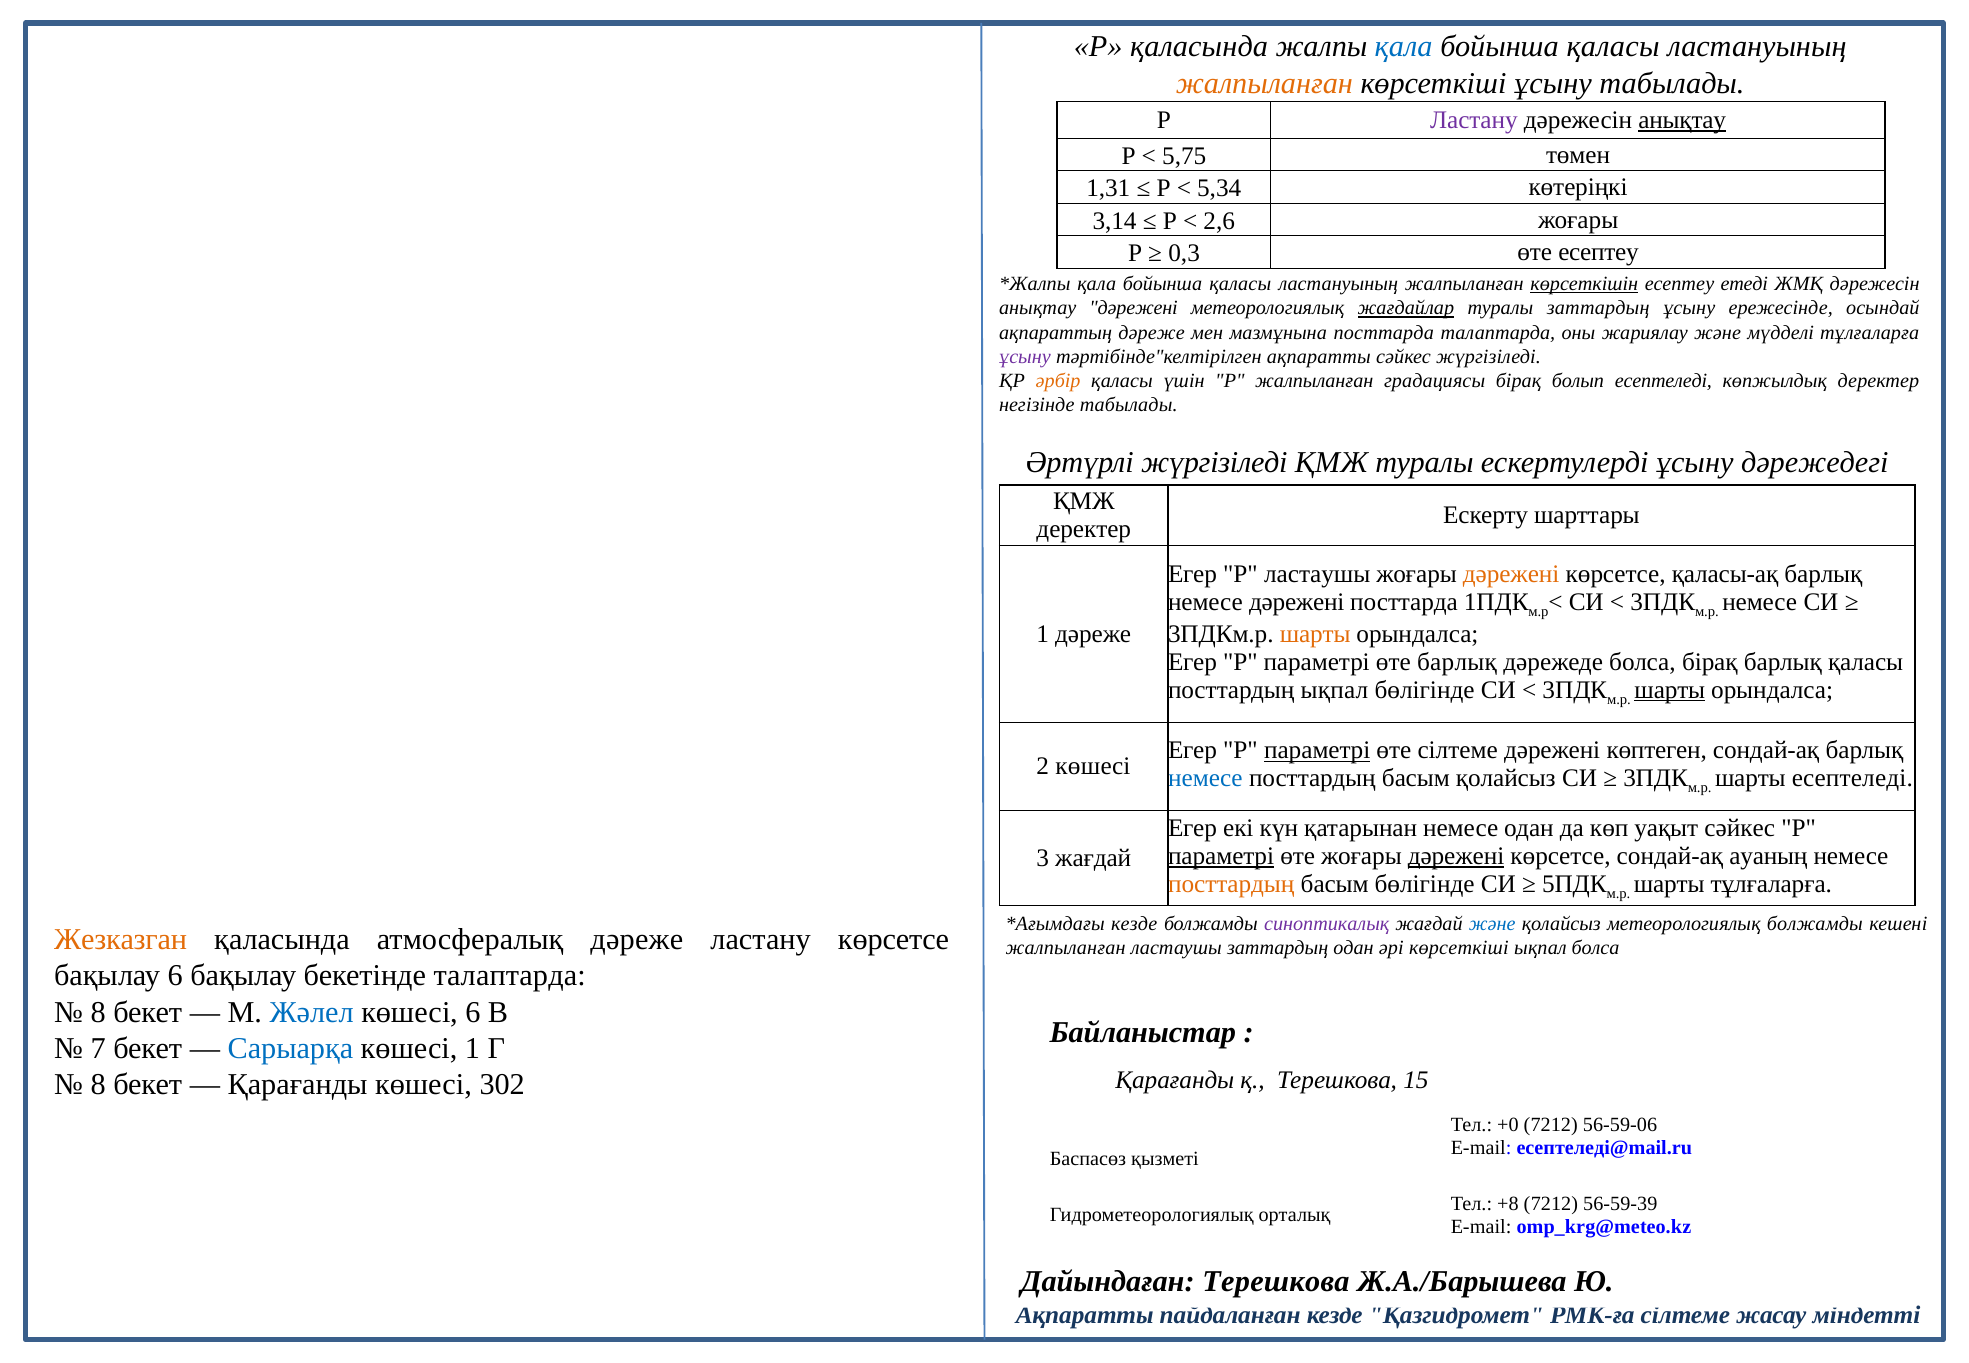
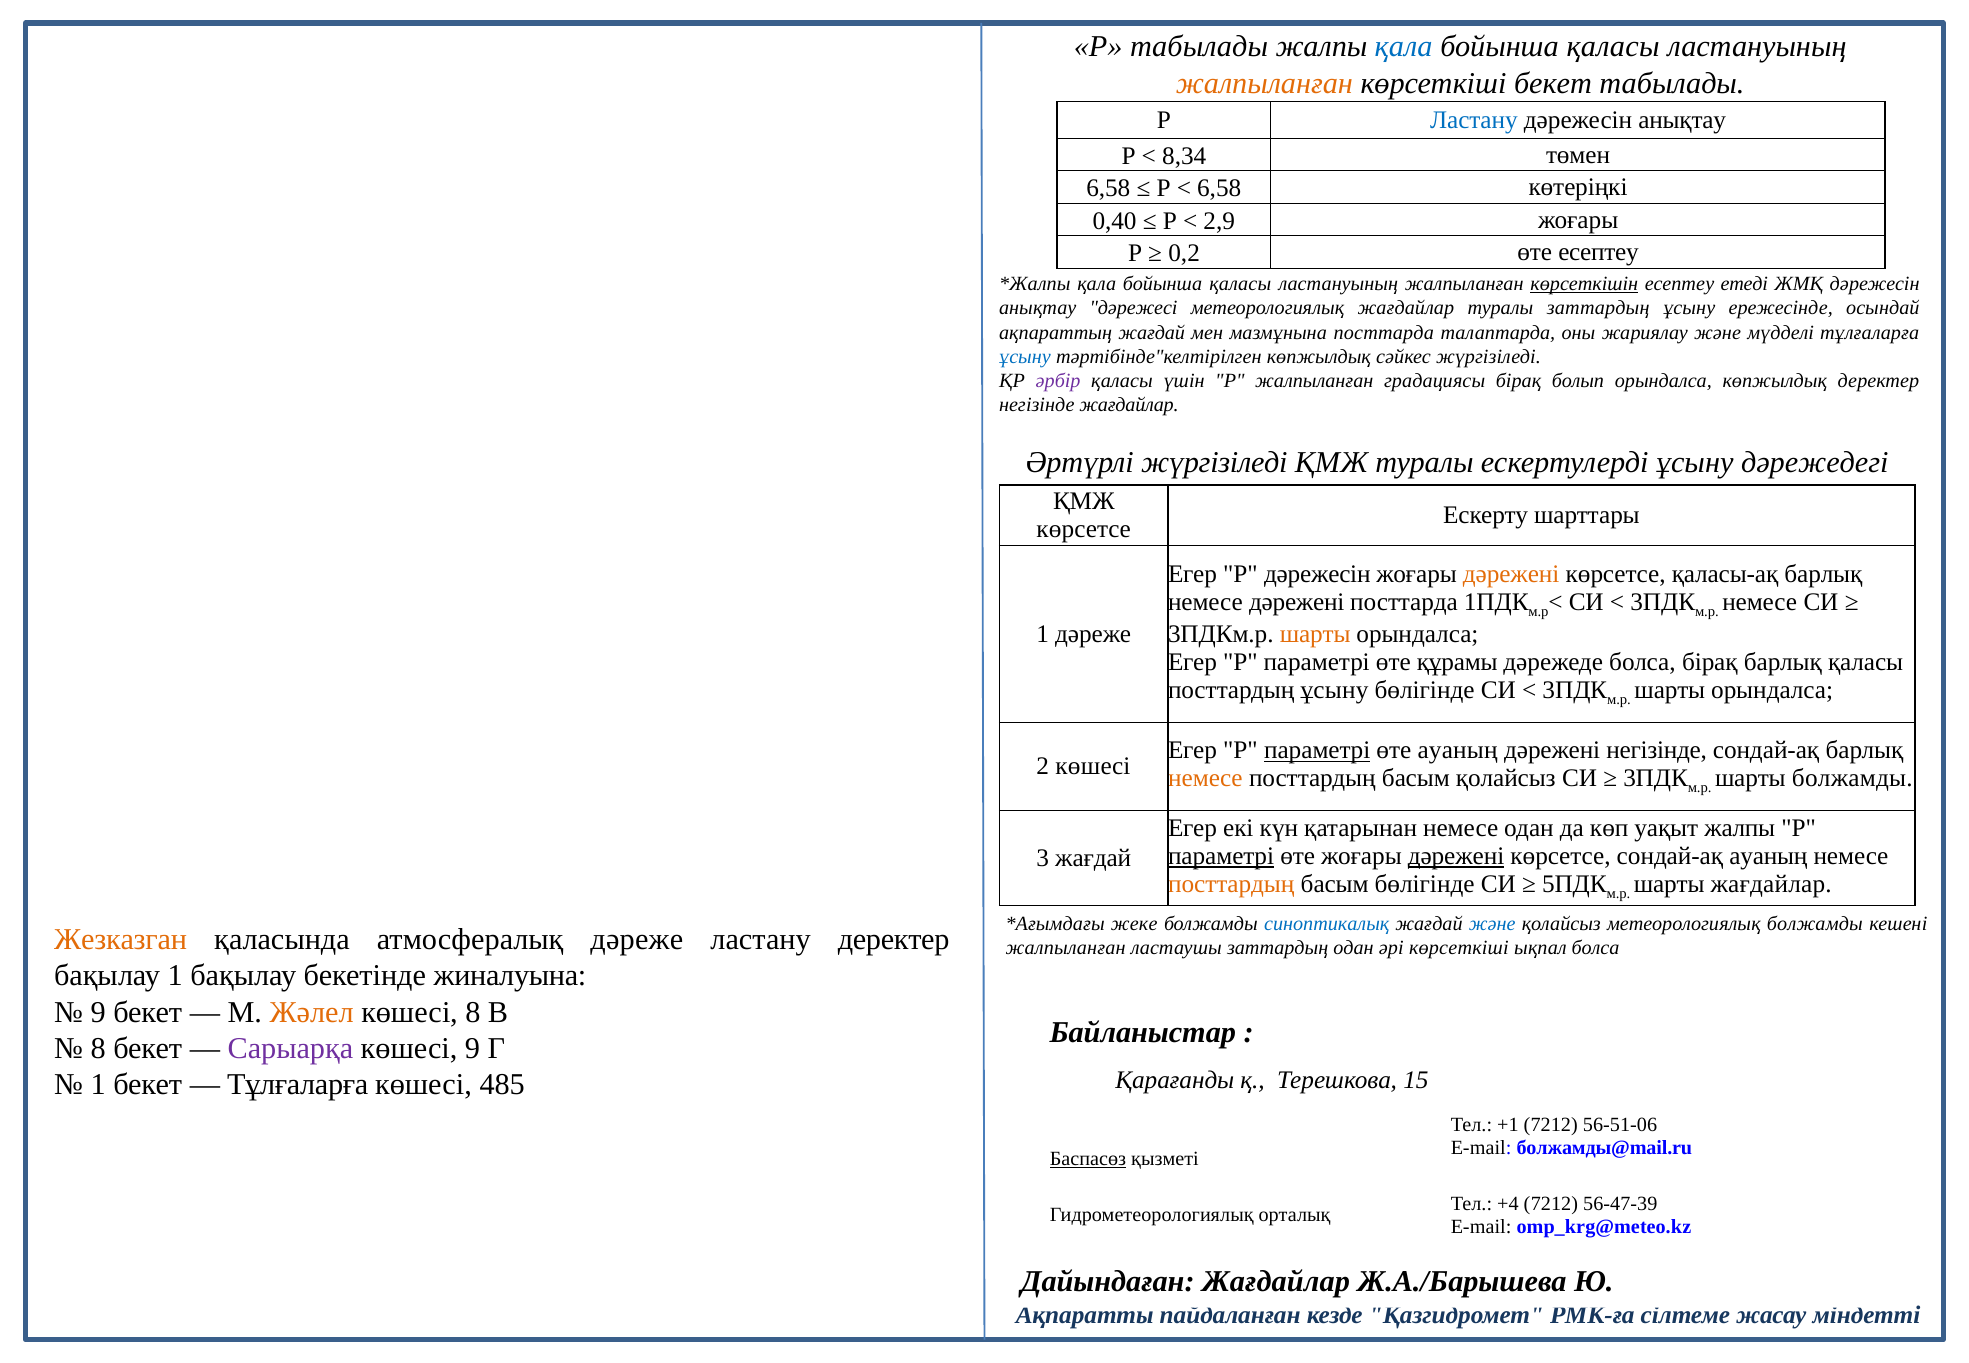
Р қаласында: қаласында -> табылады
көрсеткіші ұсыну: ұсыну -> бекет
Ластану at (1474, 120) colour: purple -> blue
анықтау at (1682, 120) underline: present -> none
5,75: 5,75 -> 8,34
1,31 at (1108, 188): 1,31 -> 6,58
5,34 at (1219, 188): 5,34 -> 6,58
3,14: 3,14 -> 0,40
2,6: 2,6 -> 2,9
0,3: 0,3 -> 0,2
анықтау дәрежені: дәрежені -> дәрежесі
жағдайлар at (1406, 308) underline: present -> none
ақпараттың дәреже: дәреже -> жағдай
ұсыну at (1025, 357) colour: purple -> blue
тәртібінде"келтірілген ақпаратты: ақпаратты -> көпжылдық
әрбір colour: orange -> purple
болып есептеледі: есептеледі -> орындалса
негізінде табылады: табылады -> жағдайлар
деректер at (1084, 529): деректер -> көрсетсе
Р ластаушы: ластаушы -> дәрежесін
өте барлық: барлық -> құрамы
посттардың ықпал: ықпал -> ұсыну
шарты at (1670, 690) underline: present -> none
өте сілтеме: сілтеме -> ауаның
дәрежені көптеген: көптеген -> негізінде
немесе at (1205, 778) colour: blue -> orange
шарты есептеледі: есептеледі -> болжамды
уақыт сәйкес: сәйкес -> жалпы
шарты тұлғаларға: тұлғаларға -> жағдайлар
кезде at (1134, 923): кезде -> жеке
синоптикалық colour: purple -> blue
ластану көрсетсе: көрсетсе -> деректер
бақылау 6: 6 -> 1
бекетінде талаптарда: талаптарда -> жиналуына
8 at (98, 1012): 8 -> 9
Жәлел colour: blue -> orange
көшесі 6: 6 -> 8
7 at (98, 1049): 7 -> 8
Сарыарқа colour: blue -> purple
көшесі 1: 1 -> 9
8 at (98, 1085): 8 -> 1
Қарағанды at (298, 1085): Қарағанды -> Тұлғаларға
302: 302 -> 485
+0: +0 -> +1
56-59-06: 56-59-06 -> 56-51-06
есептеледі@mail.ru: есептеледі@mail.ru -> болжамды@mail.ru
Баспасөз underline: none -> present
+8: +8 -> +4
56-59-39: 56-59-39 -> 56-47-39
Дайындаған Терешкова: Терешкова -> Жағдайлар
